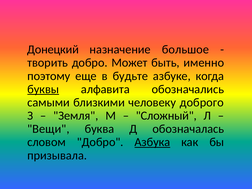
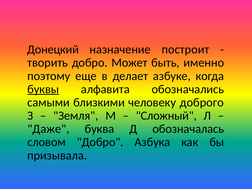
большое: большое -> построит
будьте: будьте -> делает
Вещи: Вещи -> Даже
Азбука underline: present -> none
